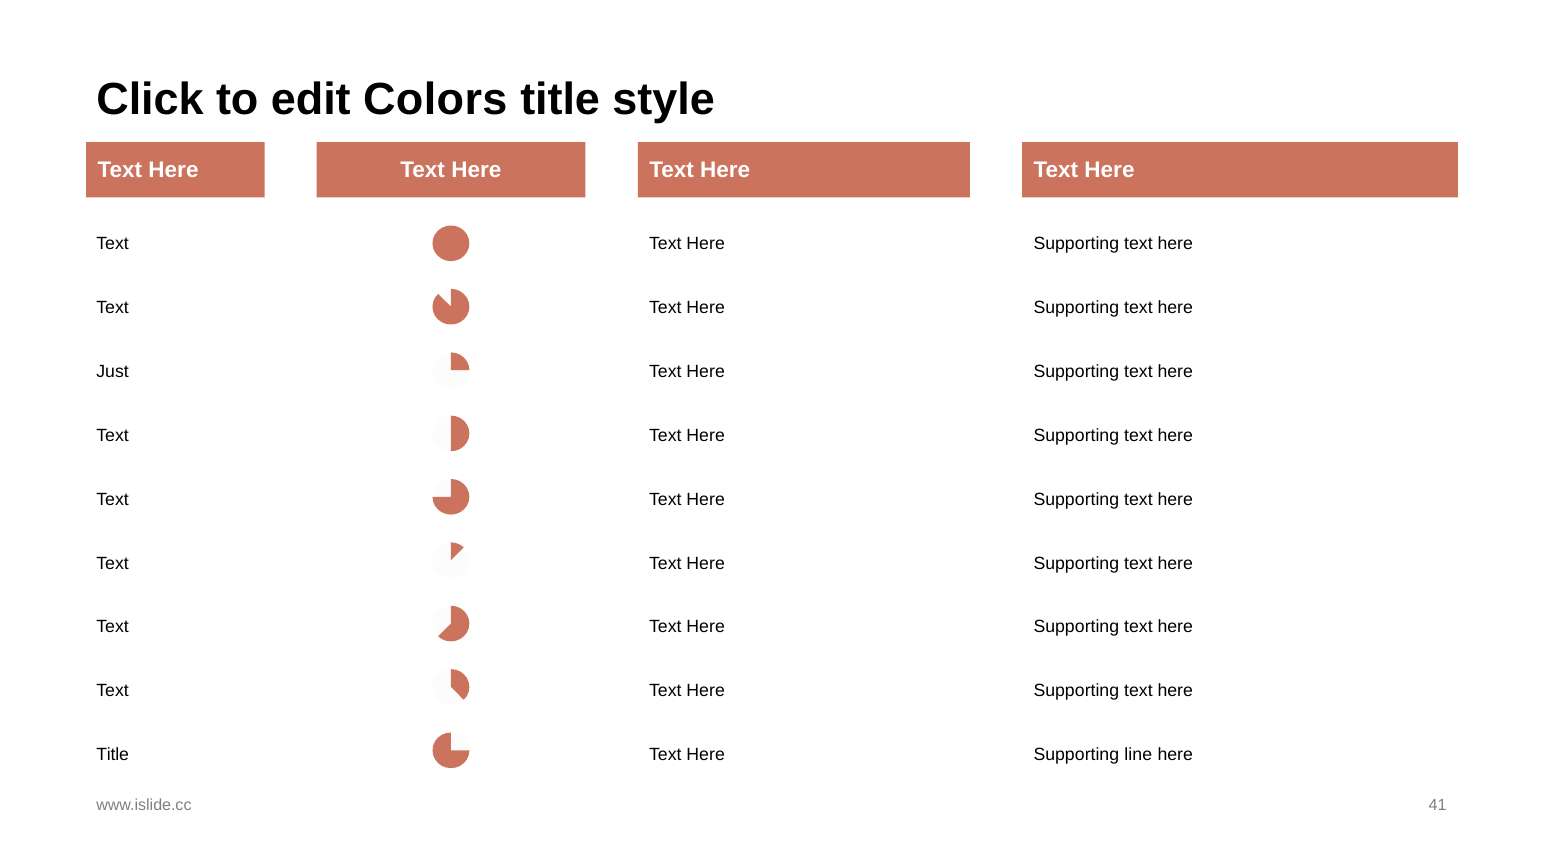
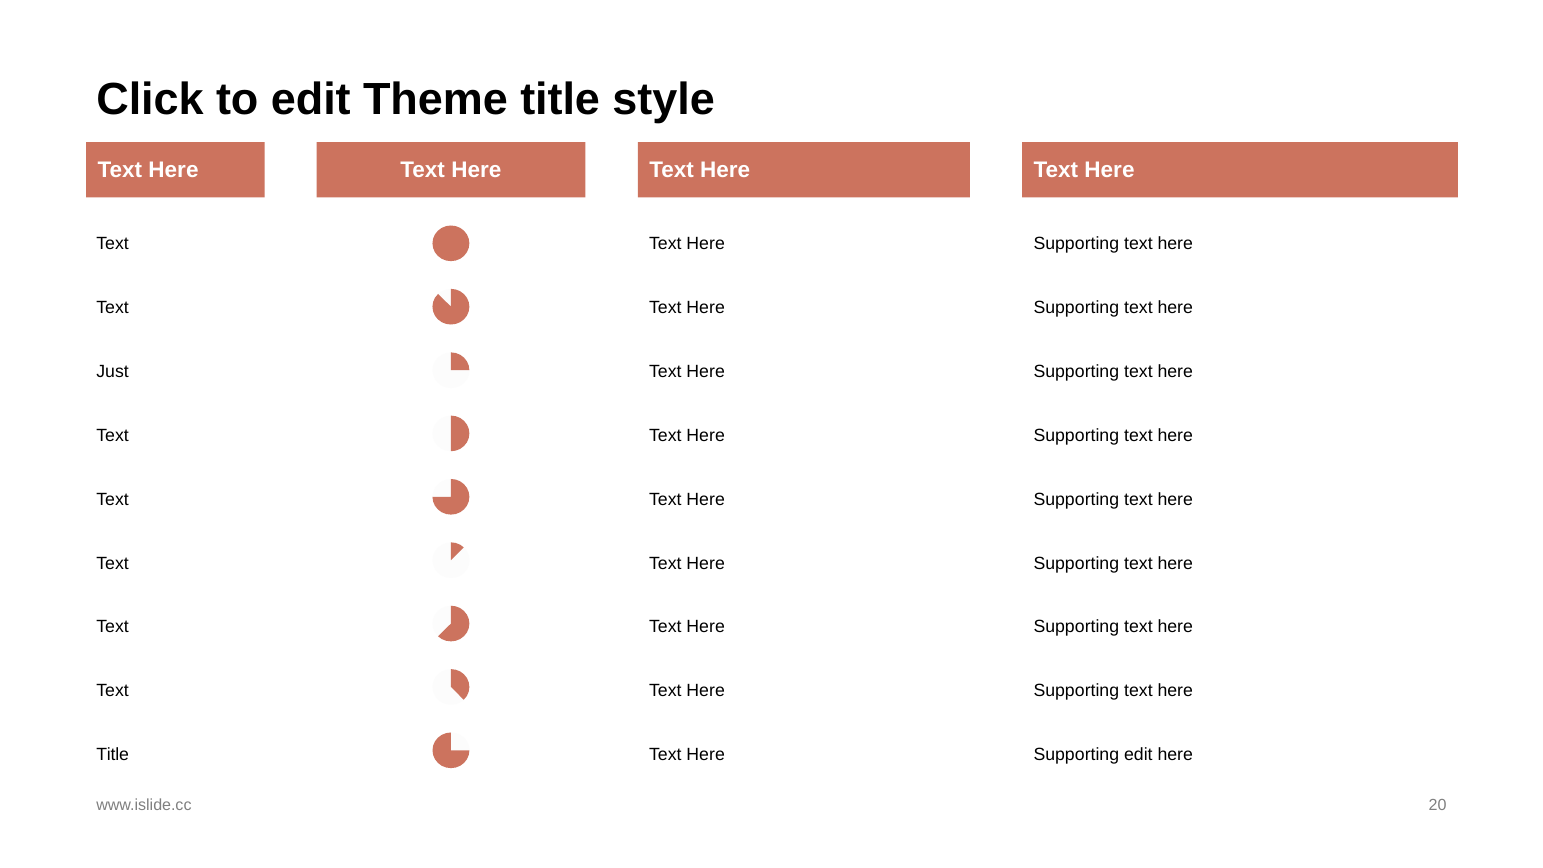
Colors: Colors -> Theme
Supporting line: line -> edit
41: 41 -> 20
